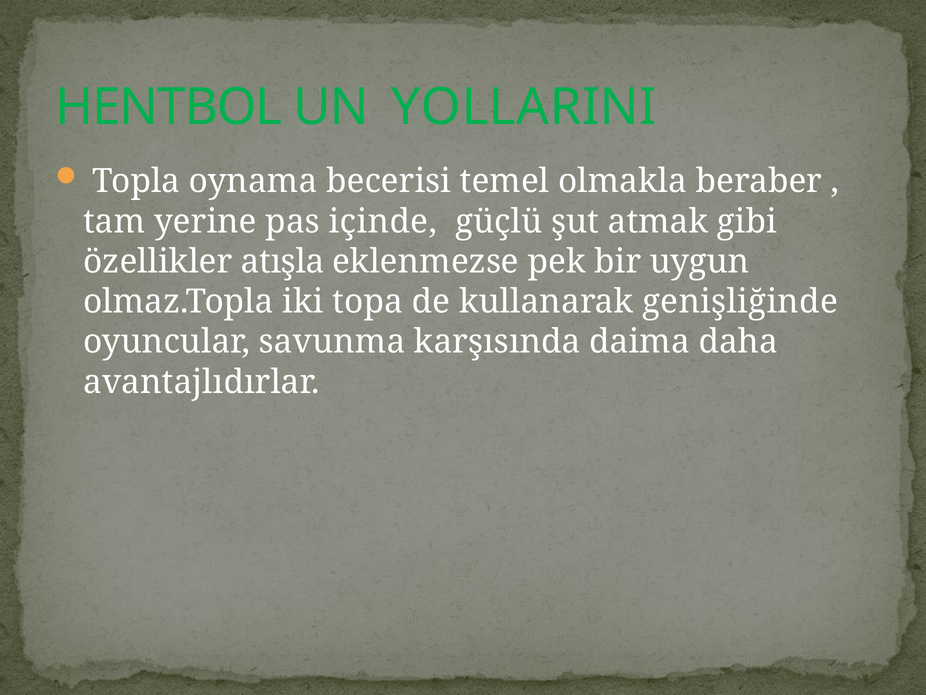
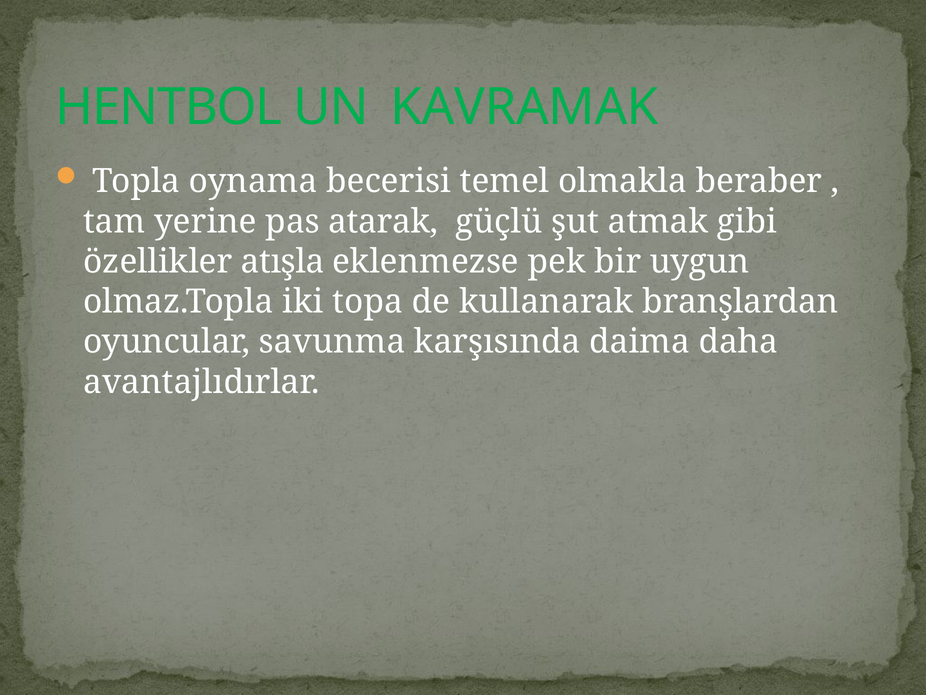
YOLLARINI: YOLLARINI -> KAVRAMAK
içinde: içinde -> atarak
genişliğinde: genişliğinde -> branşlardan
